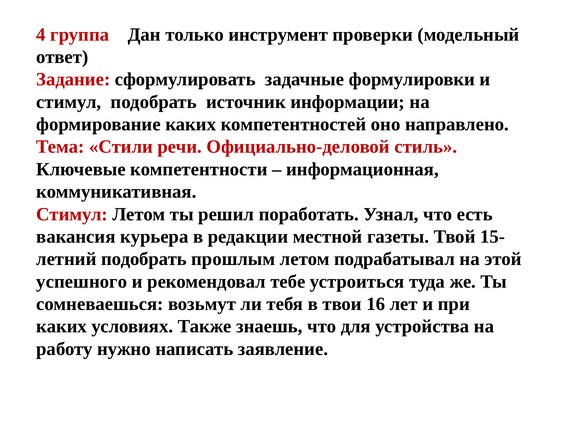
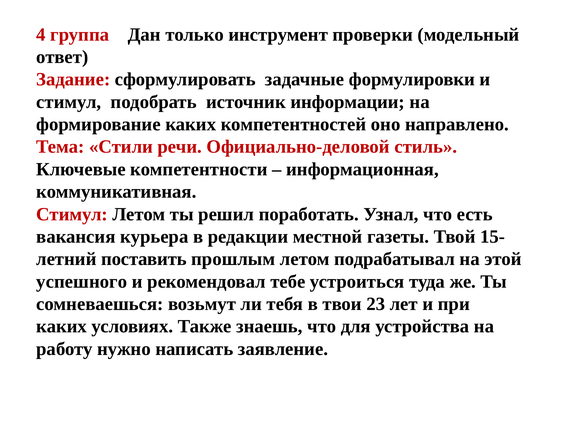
подобрать at (144, 259): подобрать -> поставить
16: 16 -> 23
